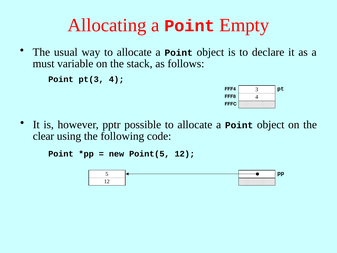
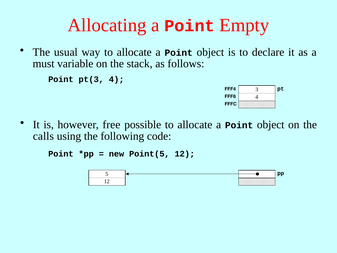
pptr: pptr -> free
clear: clear -> calls
